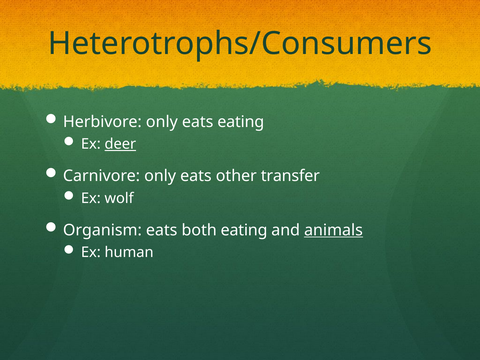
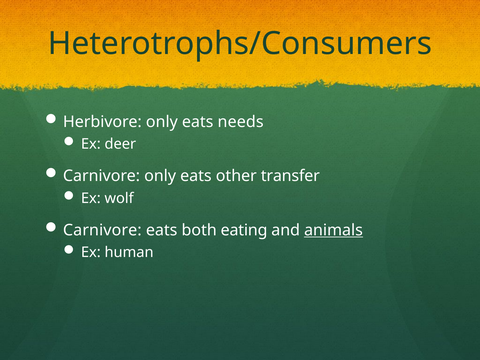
eats eating: eating -> needs
deer underline: present -> none
Organism at (102, 230): Organism -> Carnivore
